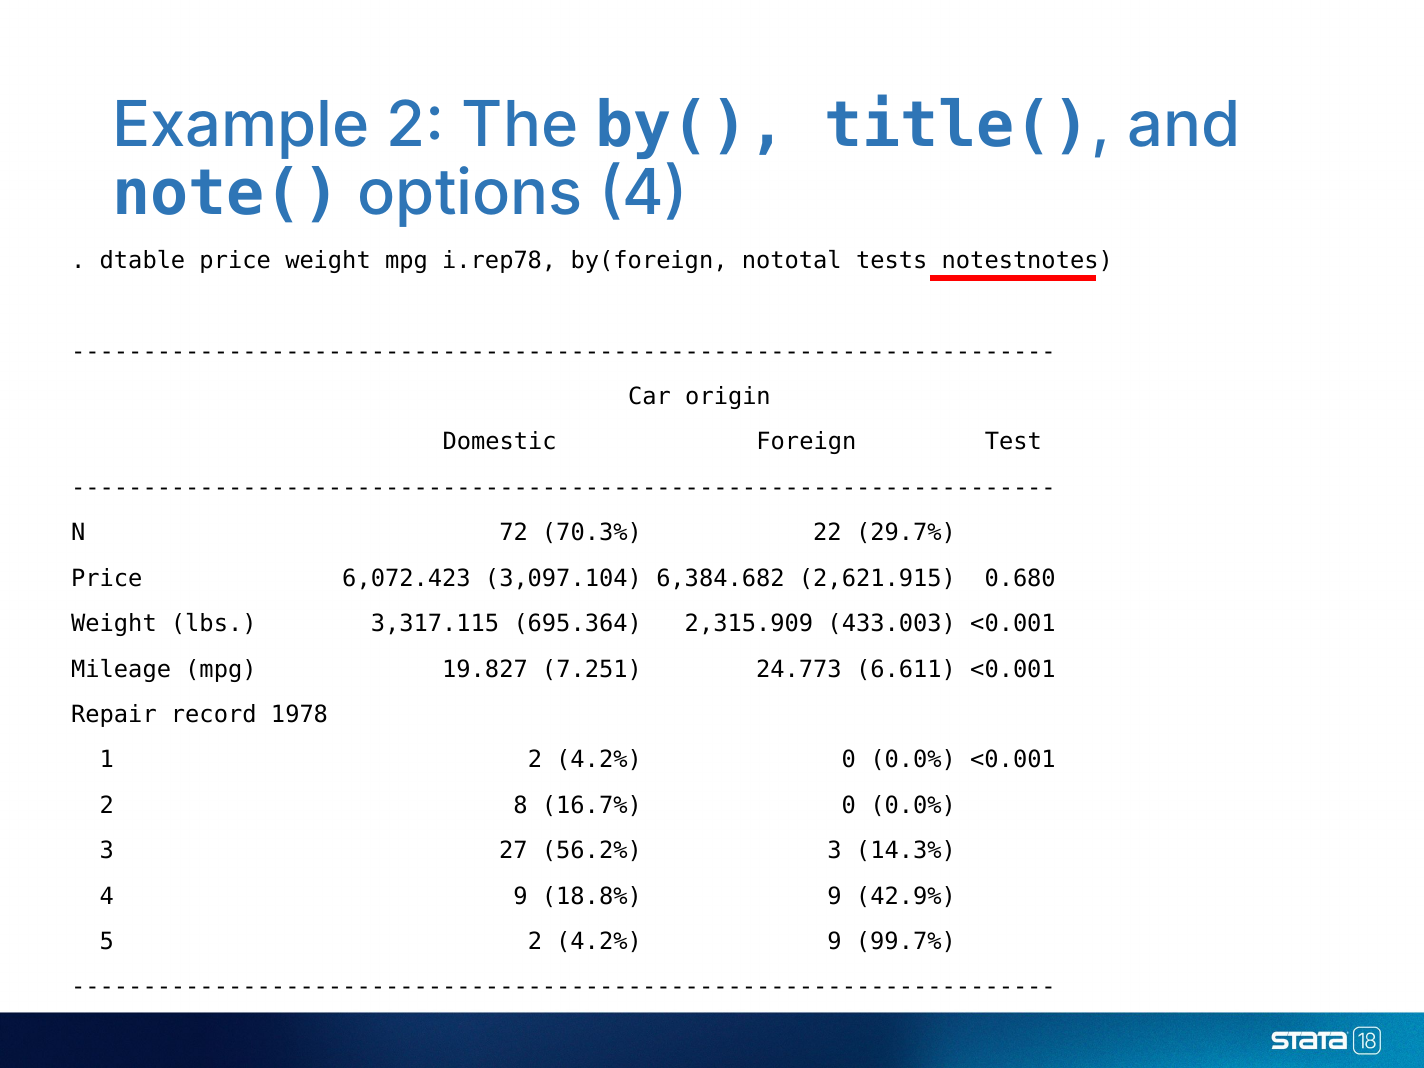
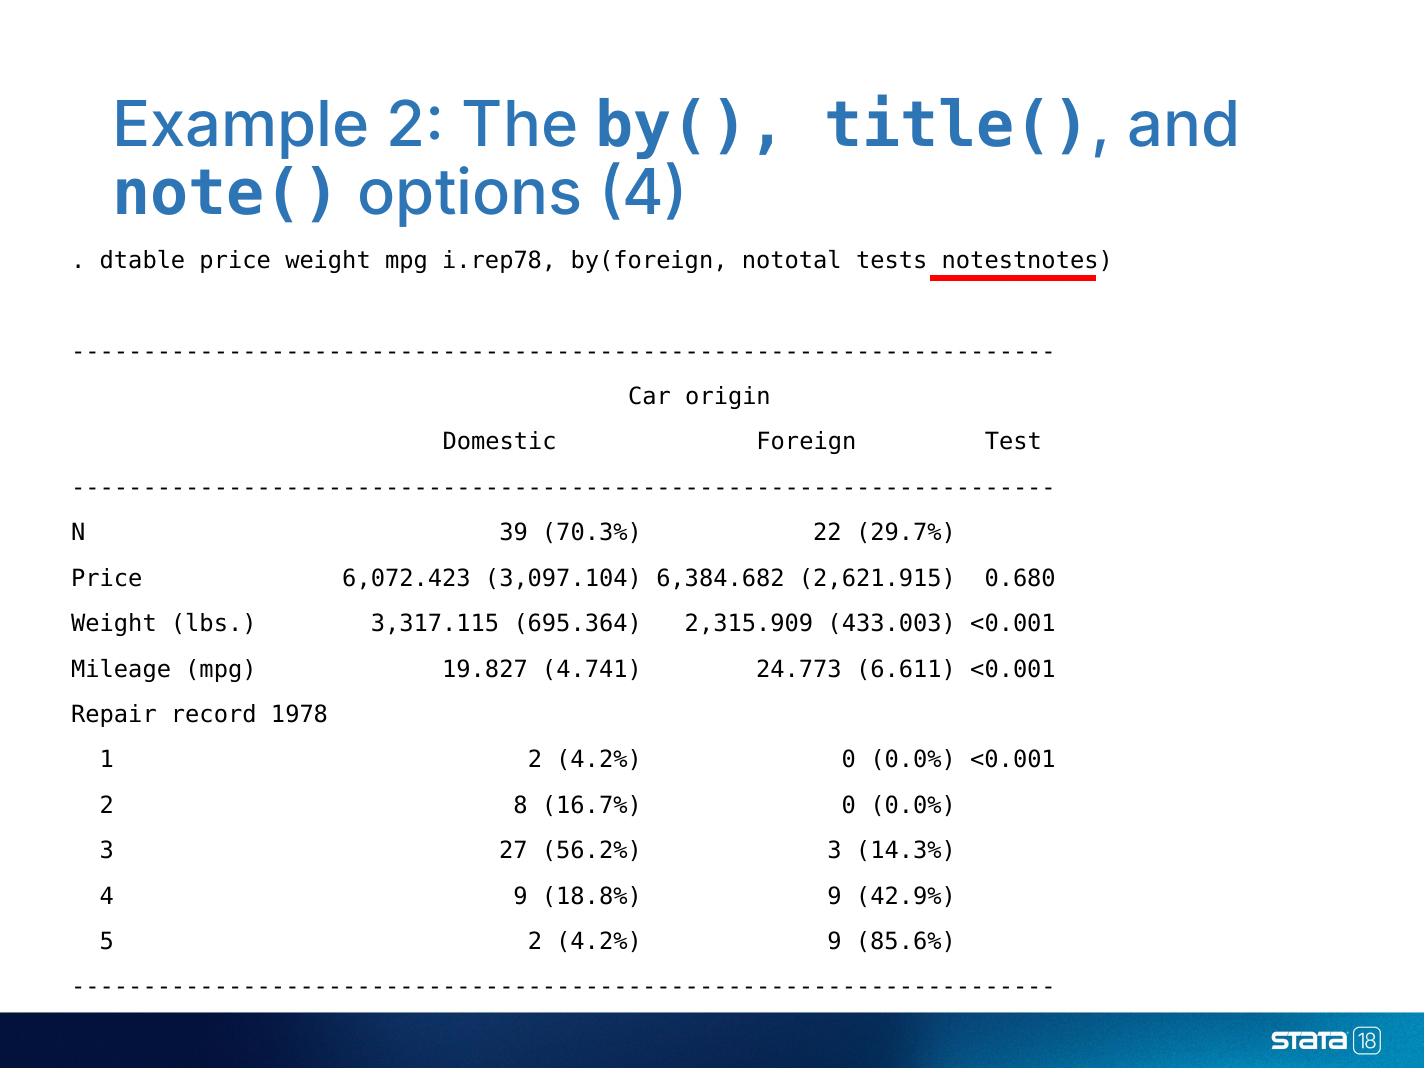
72: 72 -> 39
7.251: 7.251 -> 4.741
99.7%: 99.7% -> 85.6%
